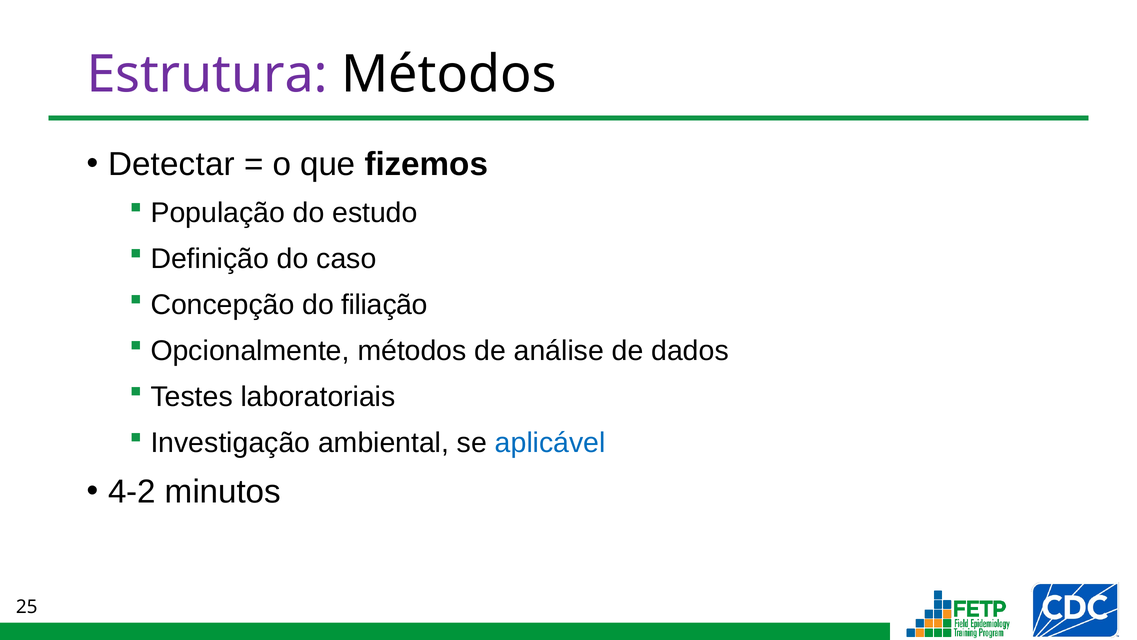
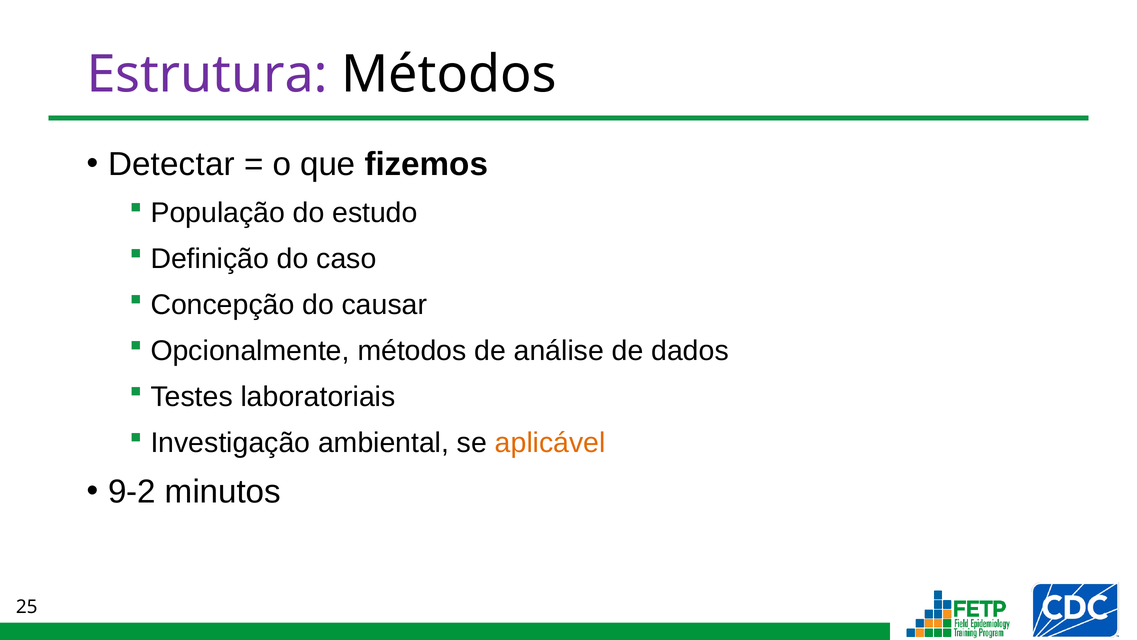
filiação: filiação -> causar
aplicável colour: blue -> orange
4-2: 4-2 -> 9-2
